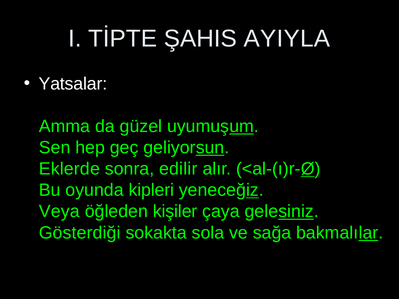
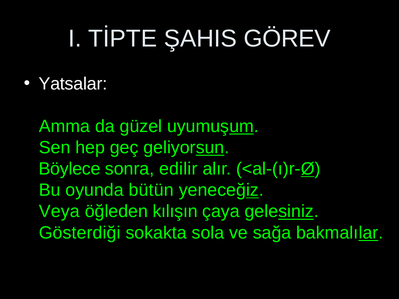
AYIYLA: AYIYLA -> GÖREV
Eklerde: Eklerde -> Böylece
kipleri: kipleri -> bütün
kişiler: kişiler -> kılışın
